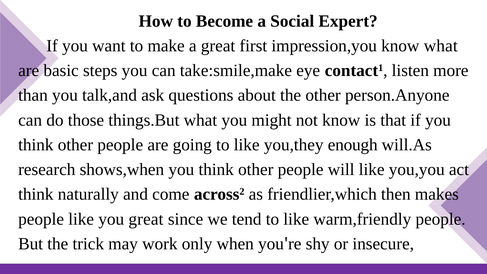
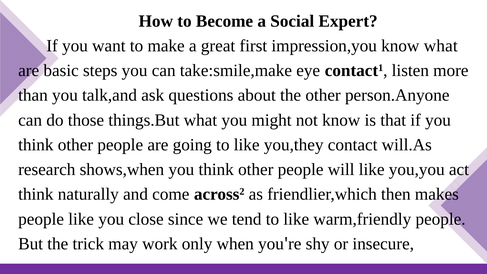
enough: enough -> contact
you great: great -> close
